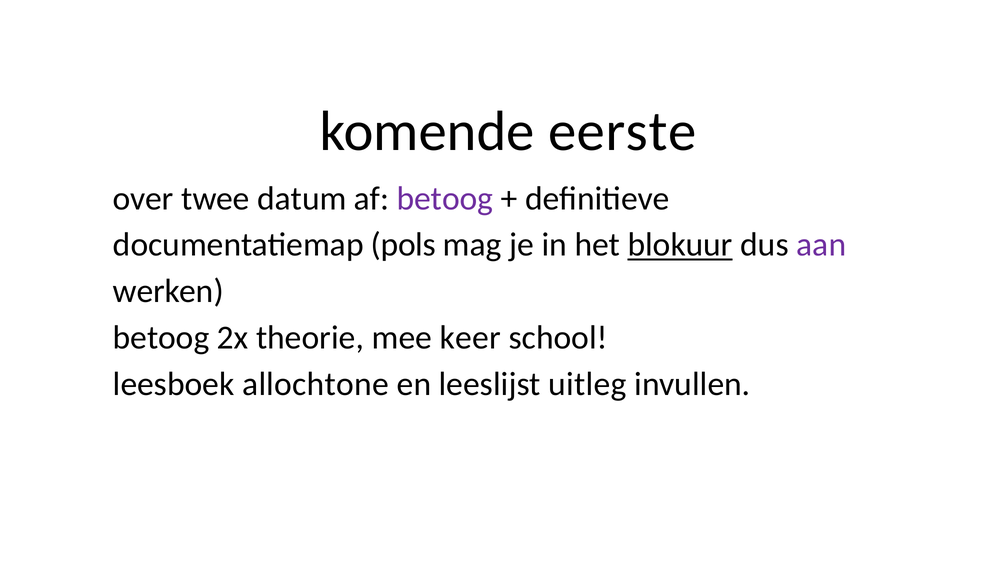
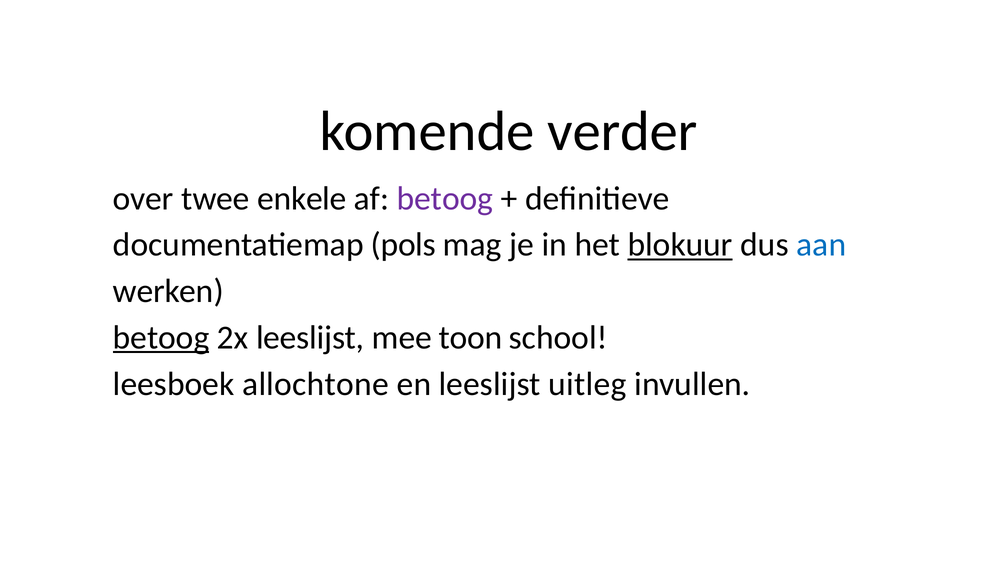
eerste: eerste -> verder
datum: datum -> enkele
aan colour: purple -> blue
betoog at (161, 338) underline: none -> present
2x theorie: theorie -> leeslijst
keer: keer -> toon
